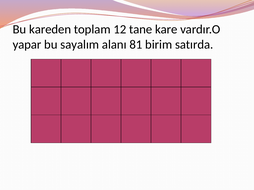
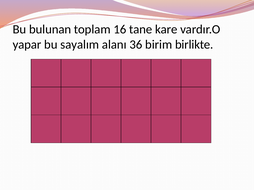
kareden: kareden -> bulunan
12: 12 -> 16
81: 81 -> 36
satırda: satırda -> birlikte
